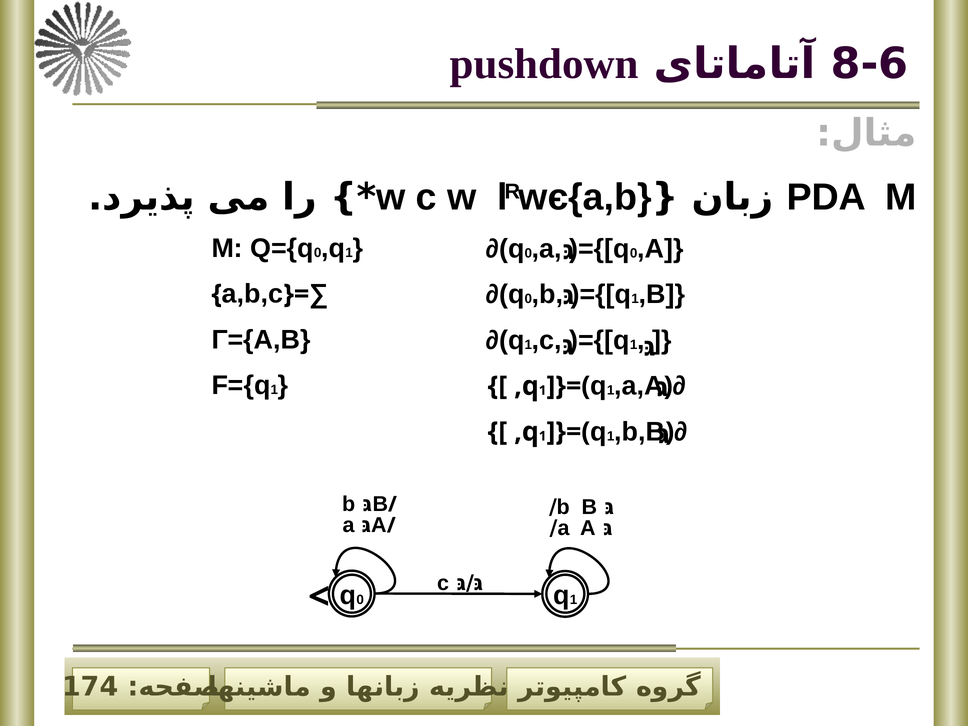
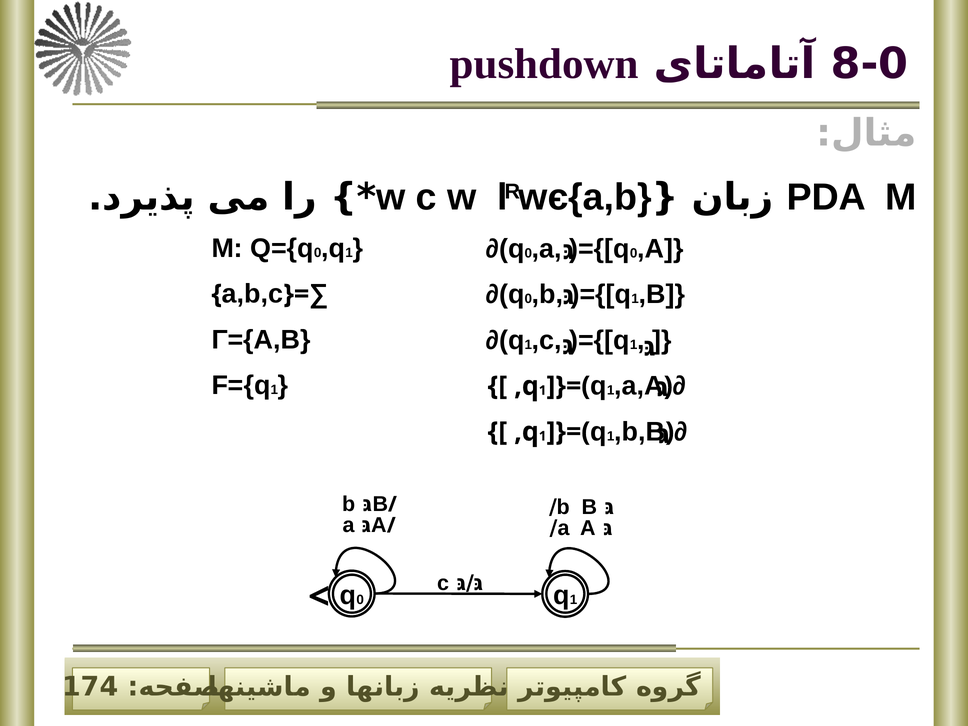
8-6: 8-6 -> 8-0
